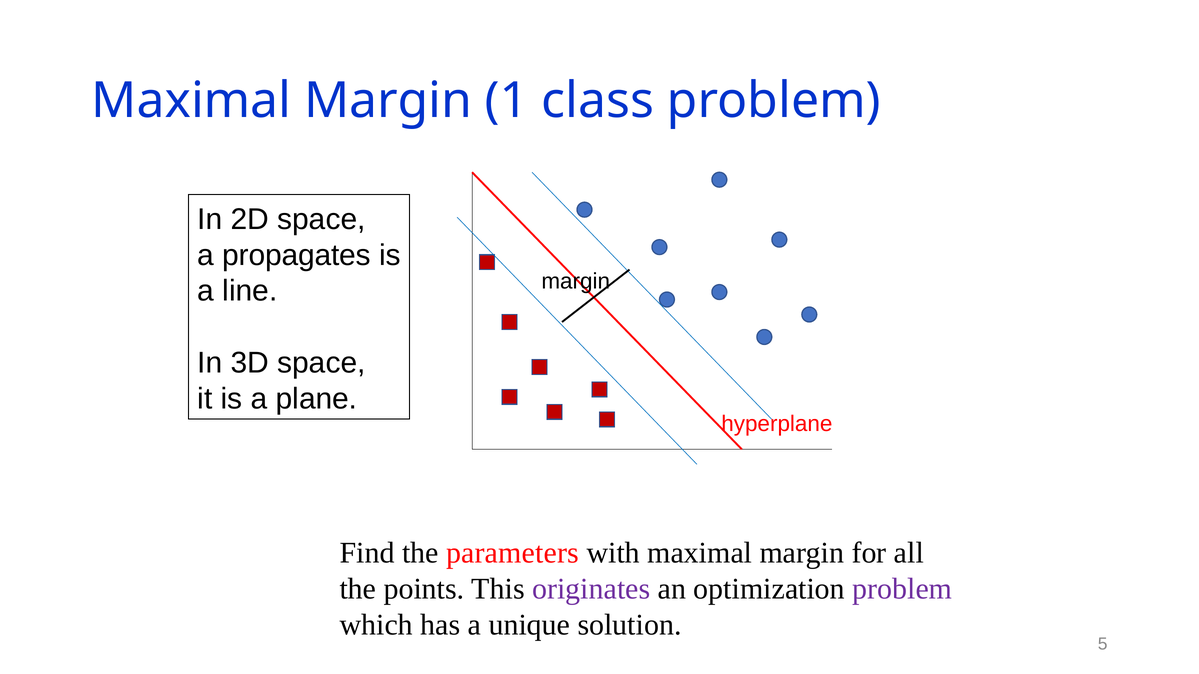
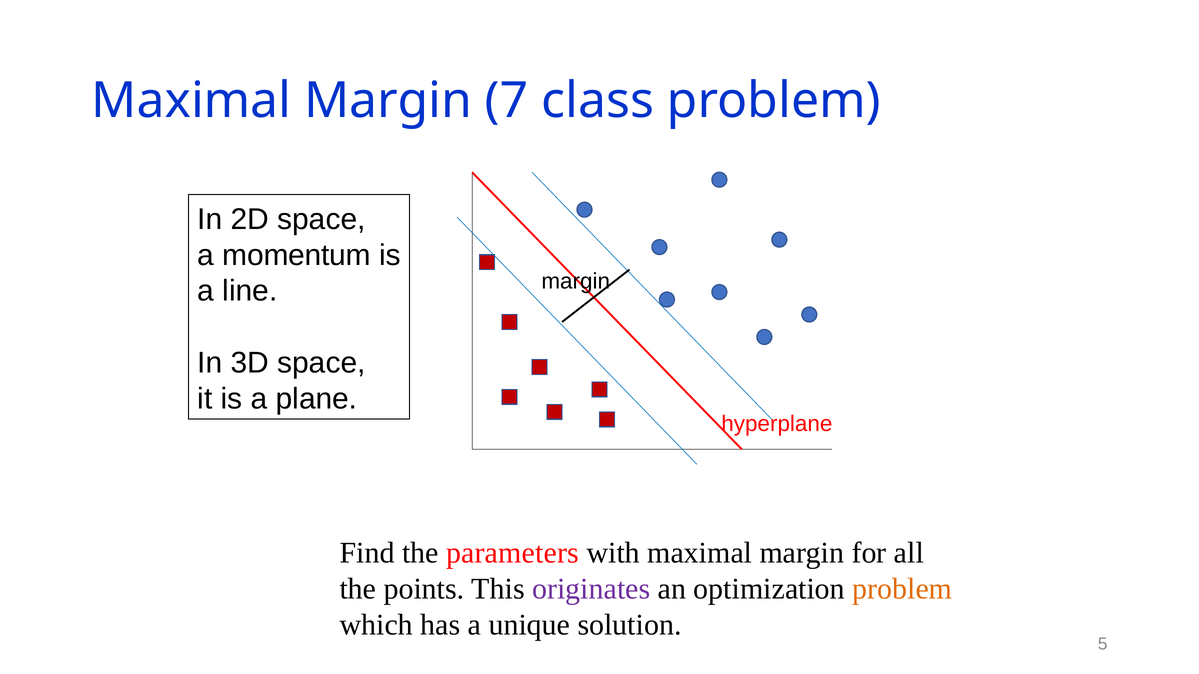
1: 1 -> 7
propagates: propagates -> momentum
problem at (902, 589) colour: purple -> orange
